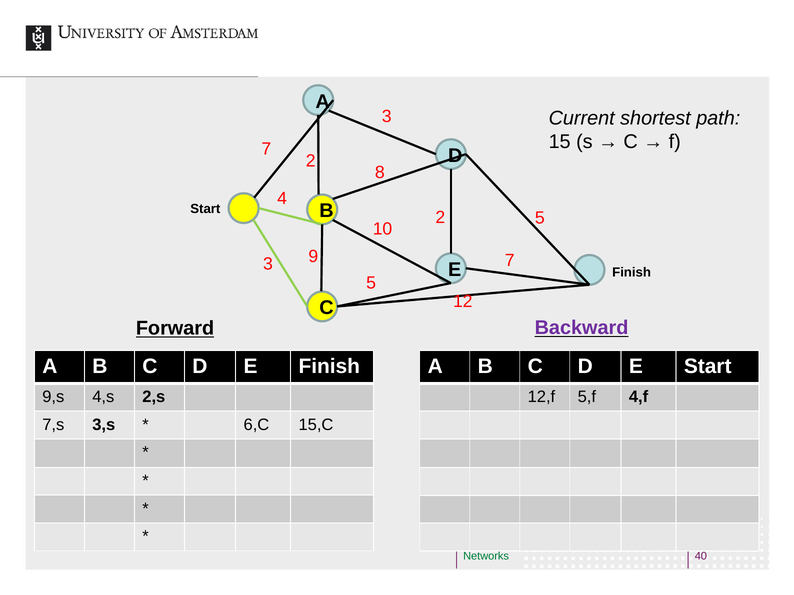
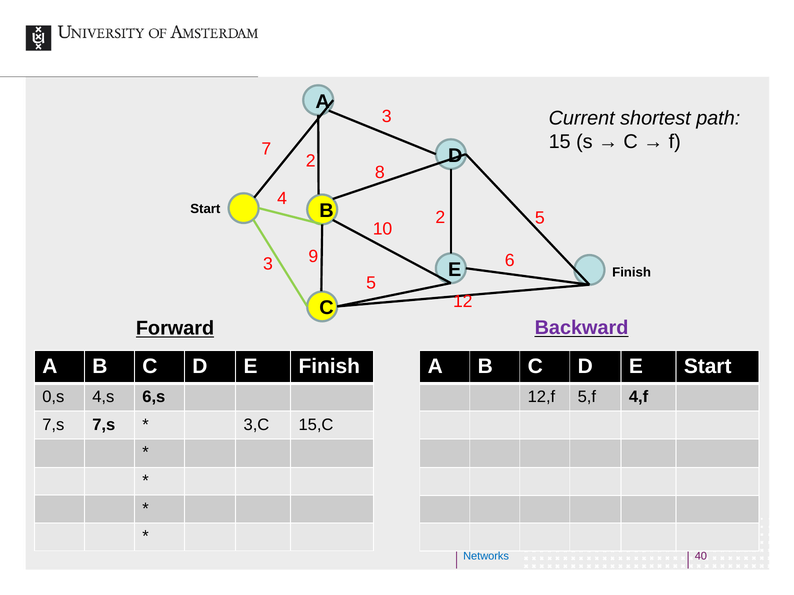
9 7: 7 -> 6
9,s: 9,s -> 0,s
2,s: 2,s -> 6,s
7,s 3,s: 3,s -> 7,s
6,C: 6,C -> 3,C
Networks colour: green -> blue
